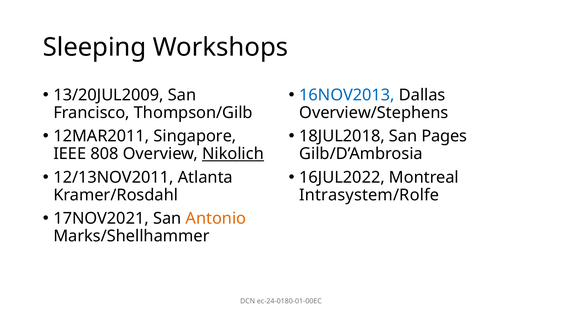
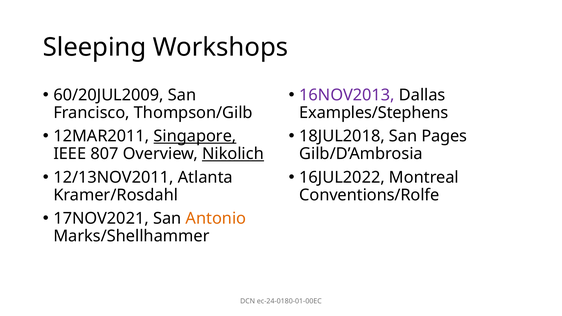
13/20JUL2009: 13/20JUL2009 -> 60/20JUL2009
16NOV2013 colour: blue -> purple
Overview/Stephens: Overview/Stephens -> Examples/Stephens
Singapore underline: none -> present
808: 808 -> 807
Intrasystem/Rolfe: Intrasystem/Rolfe -> Conventions/Rolfe
